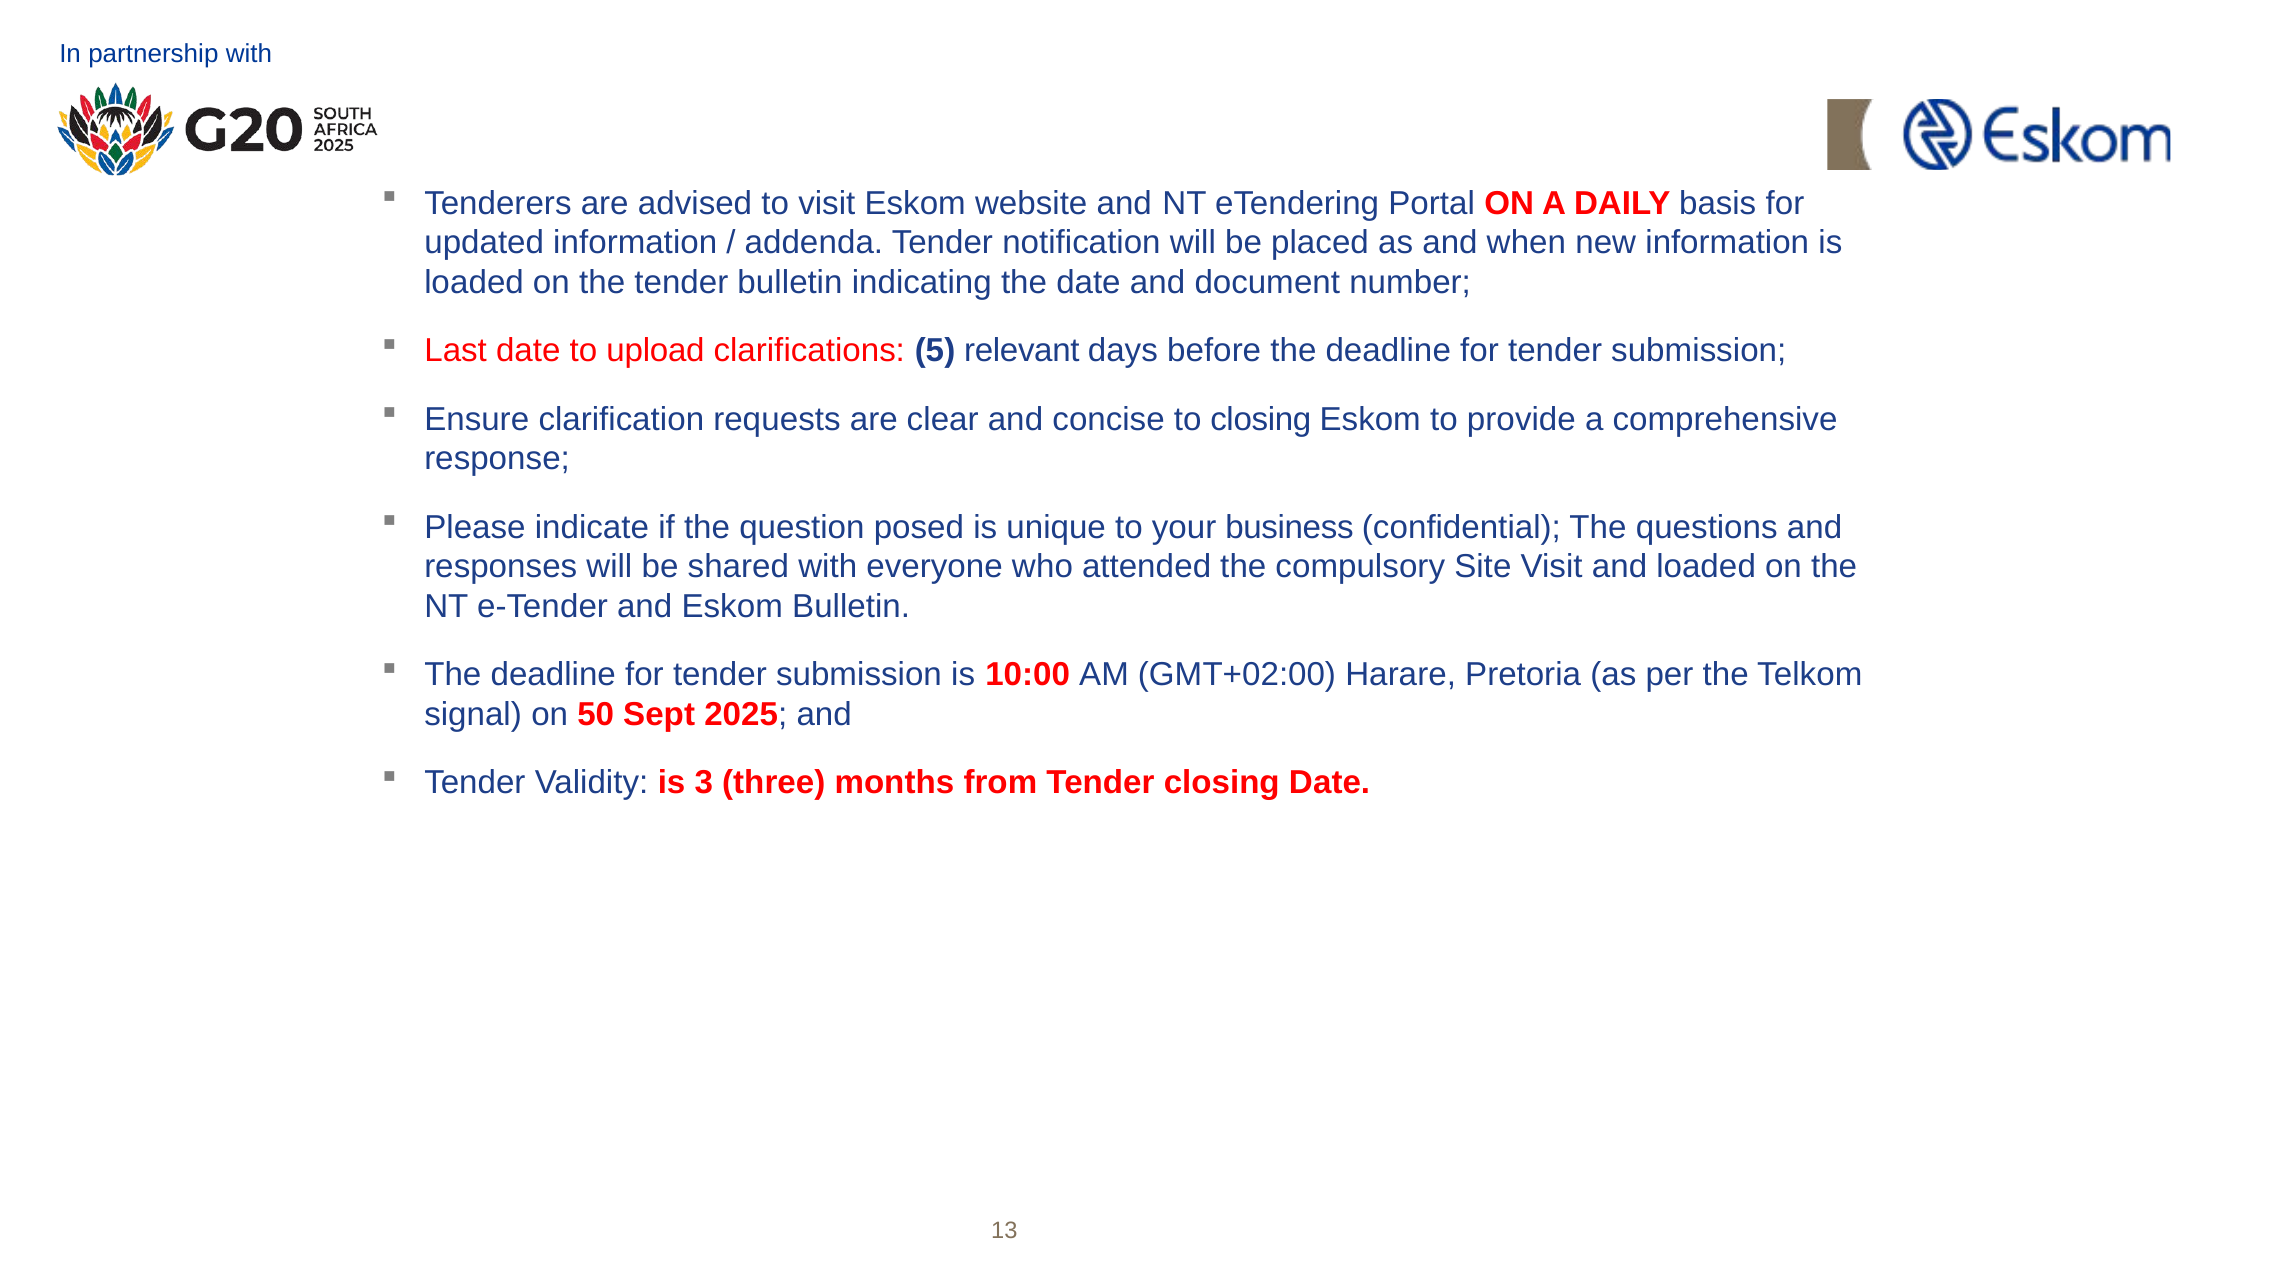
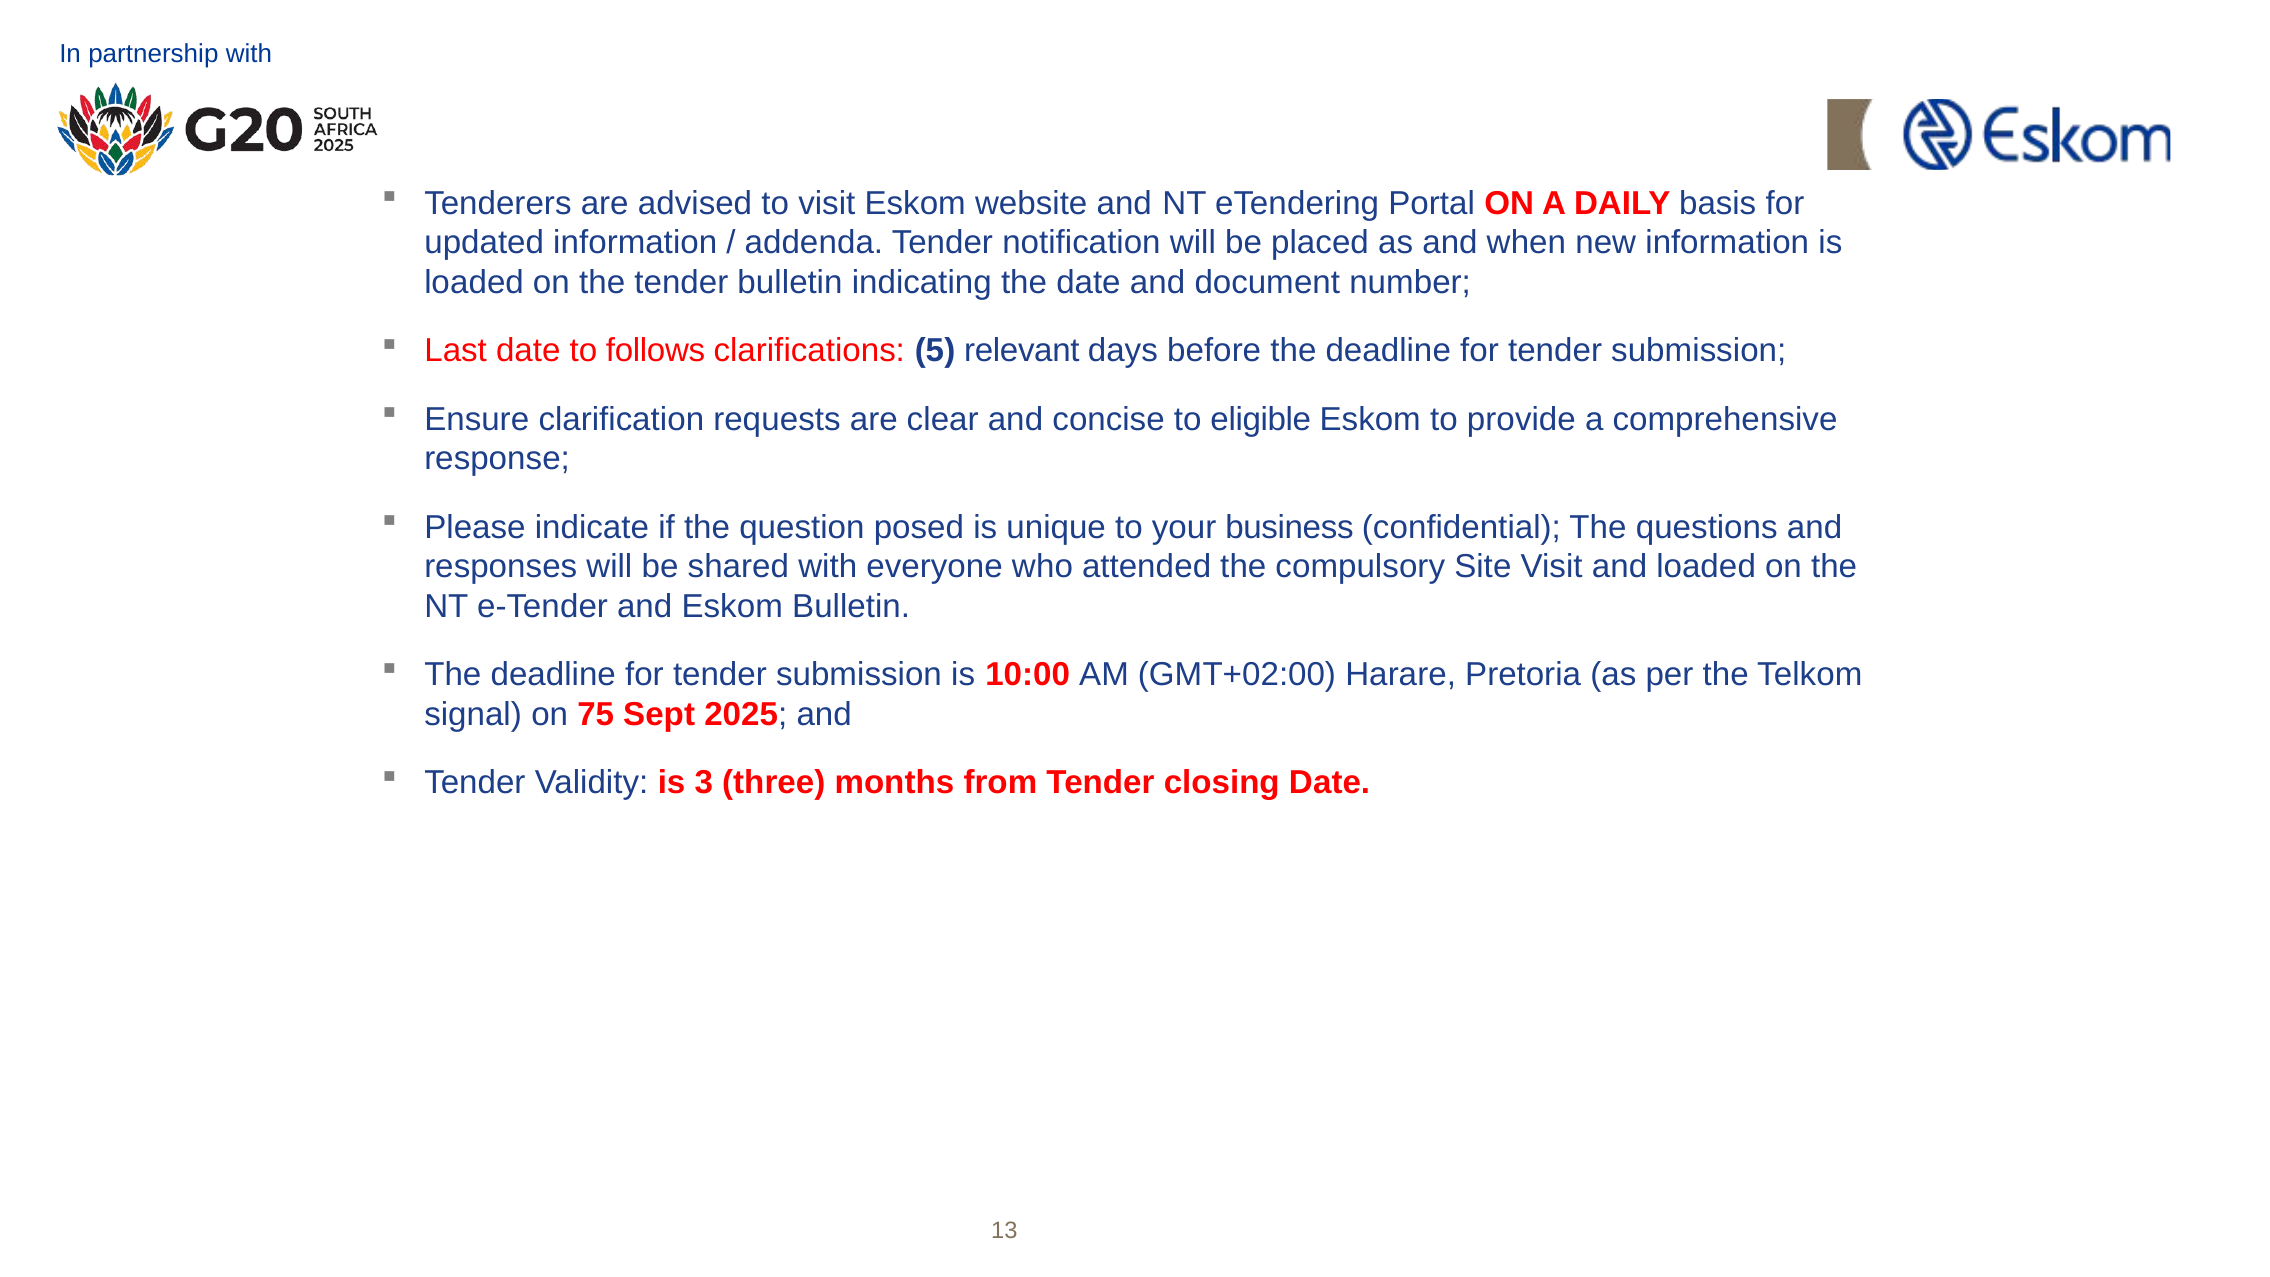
upload: upload -> follows
to closing: closing -> eligible
50: 50 -> 75
